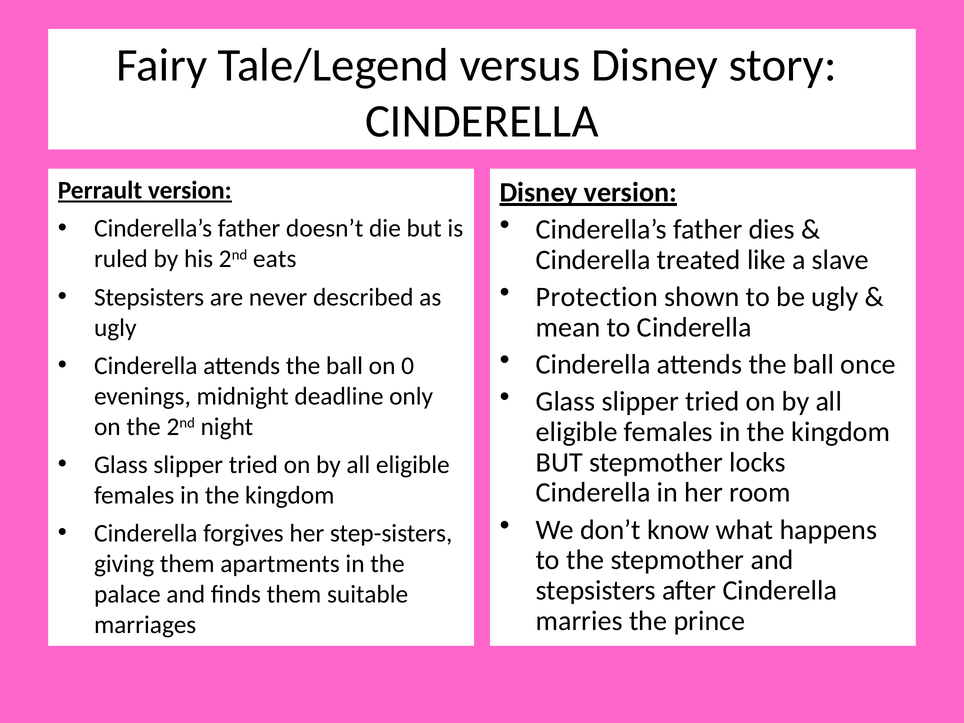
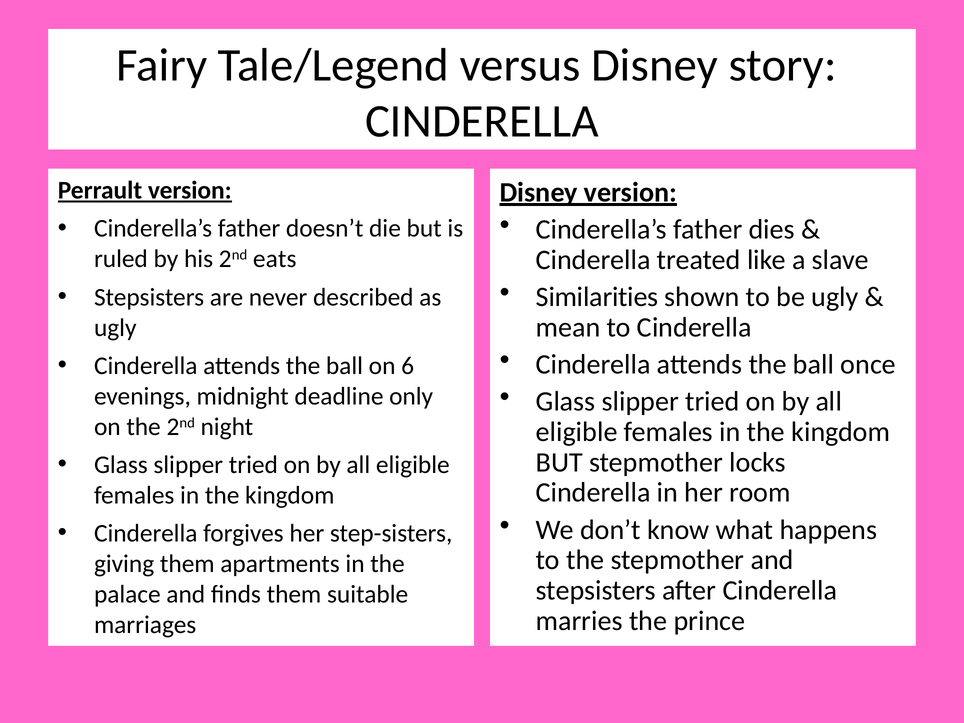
Protection: Protection -> Similarities
0: 0 -> 6
